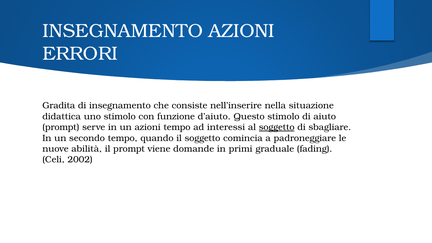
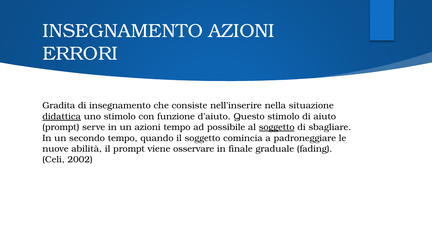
didattica underline: none -> present
interessi: interessi -> possibile
domande: domande -> osservare
primi: primi -> finale
